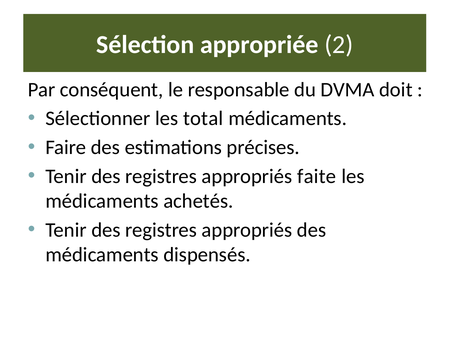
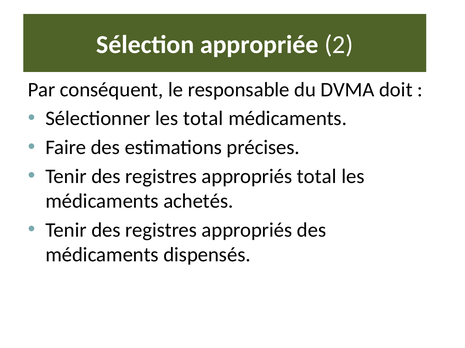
appropriés faite: faite -> total
